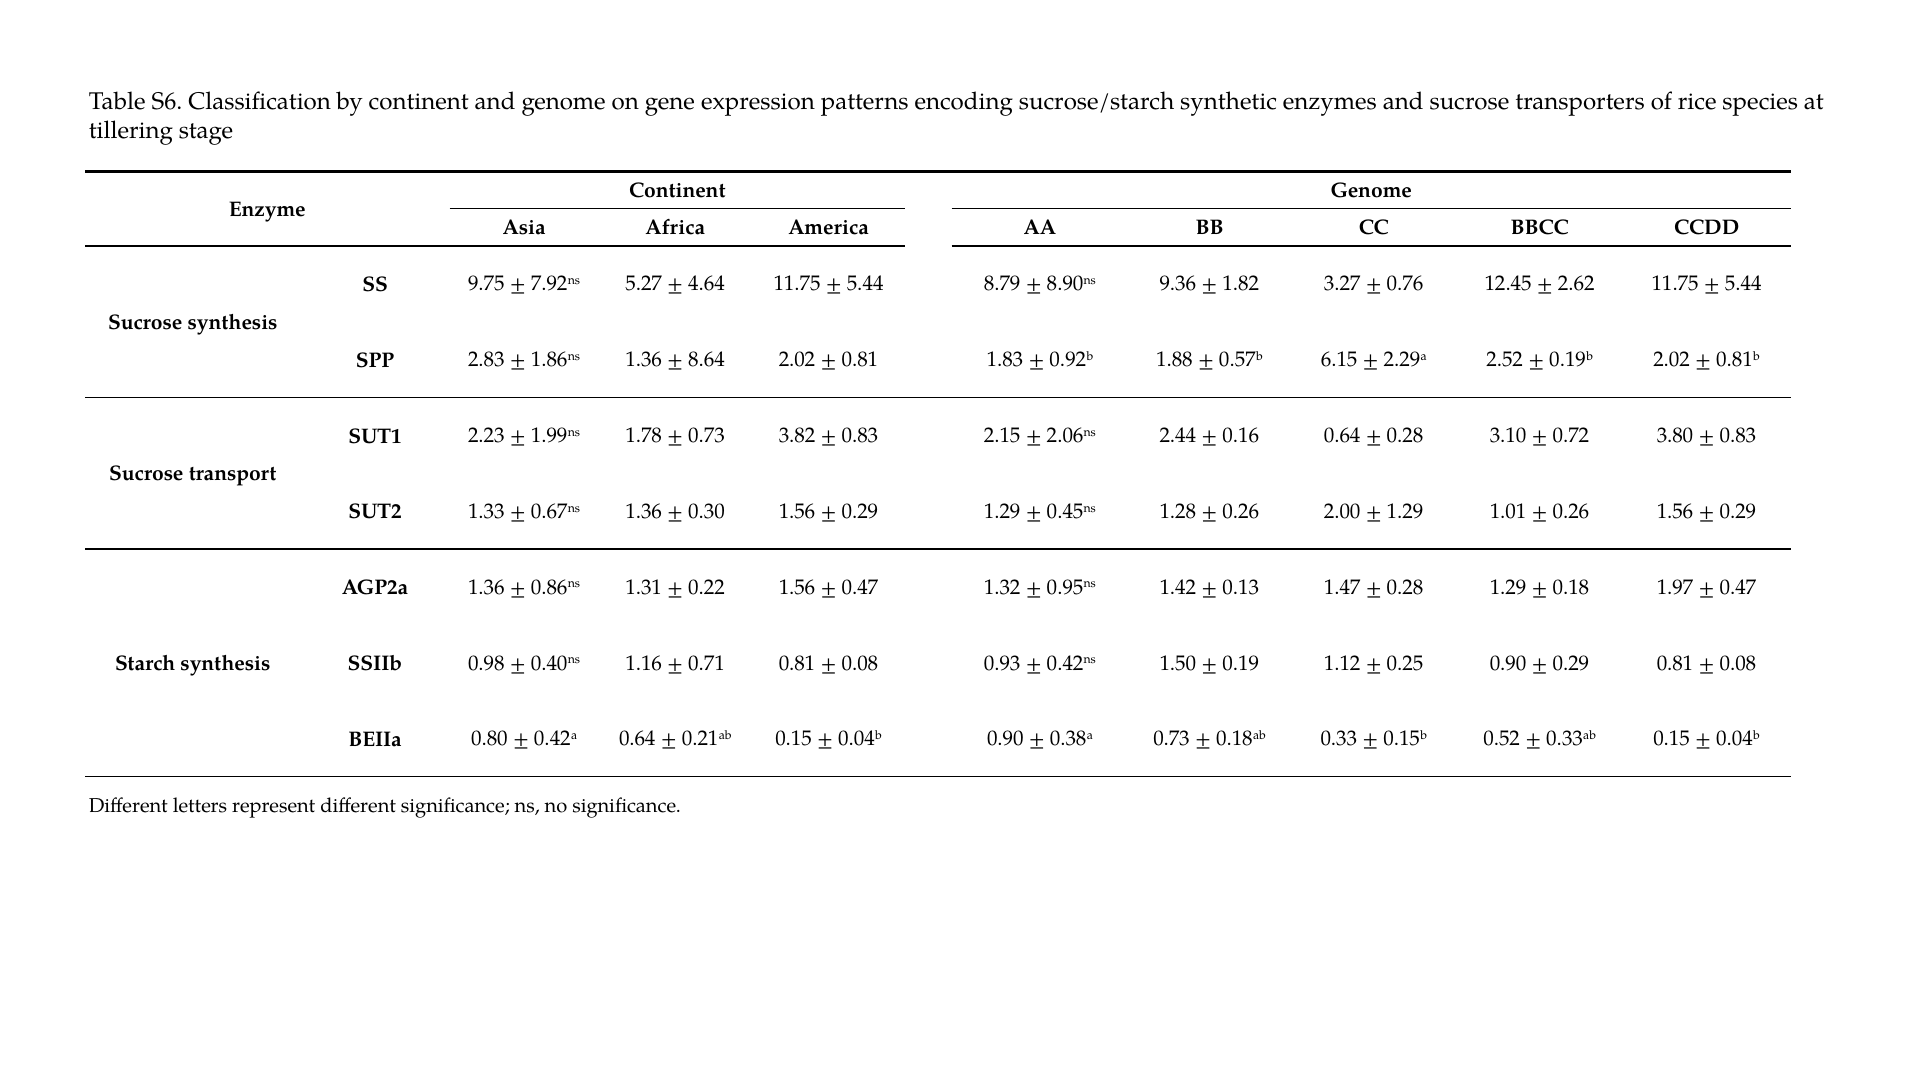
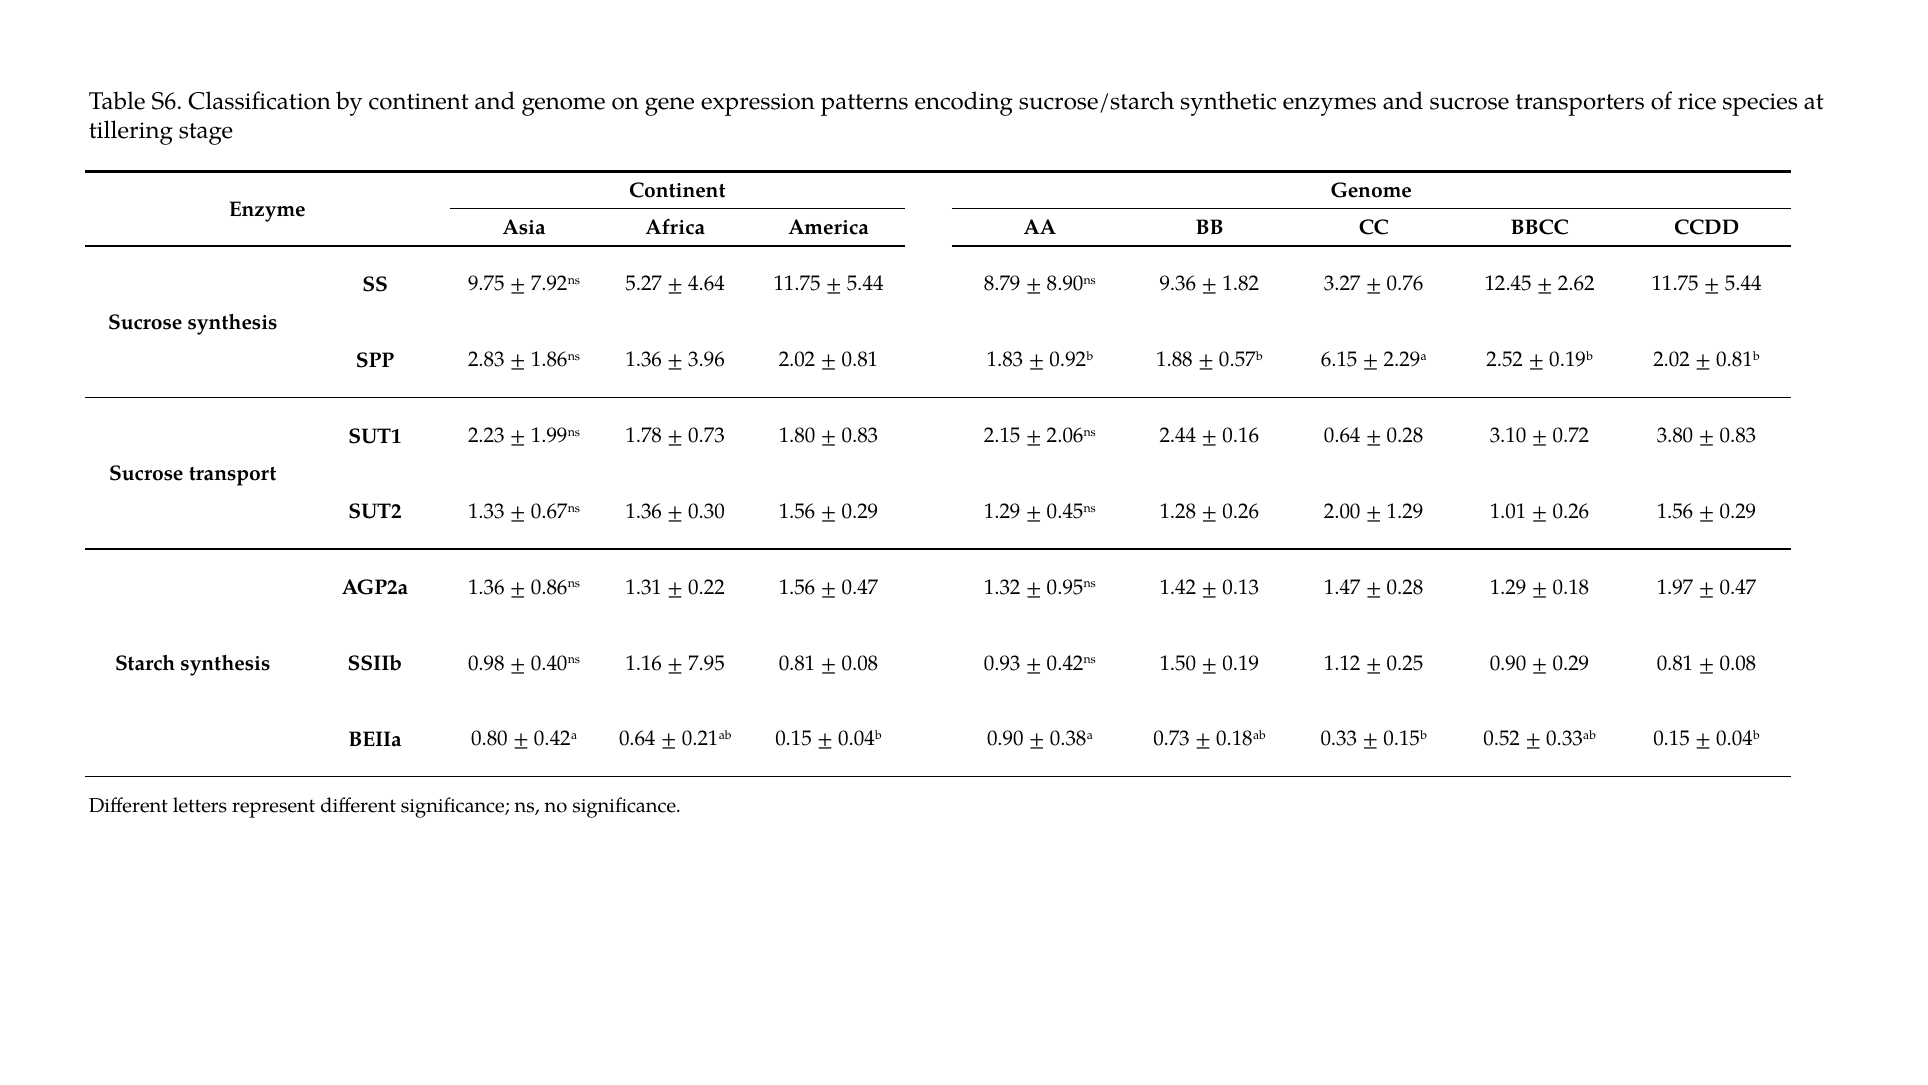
8.64: 8.64 -> 3.96
3.82: 3.82 -> 1.80
0.71: 0.71 -> 7.95
